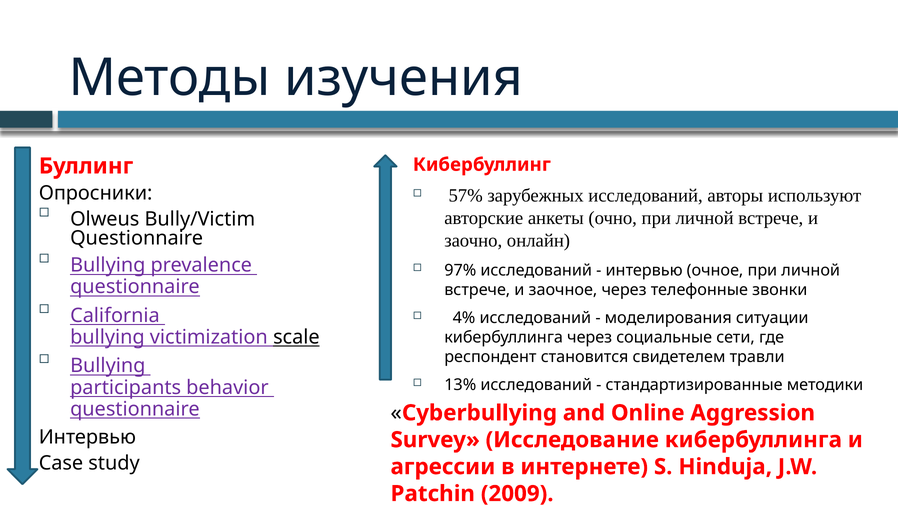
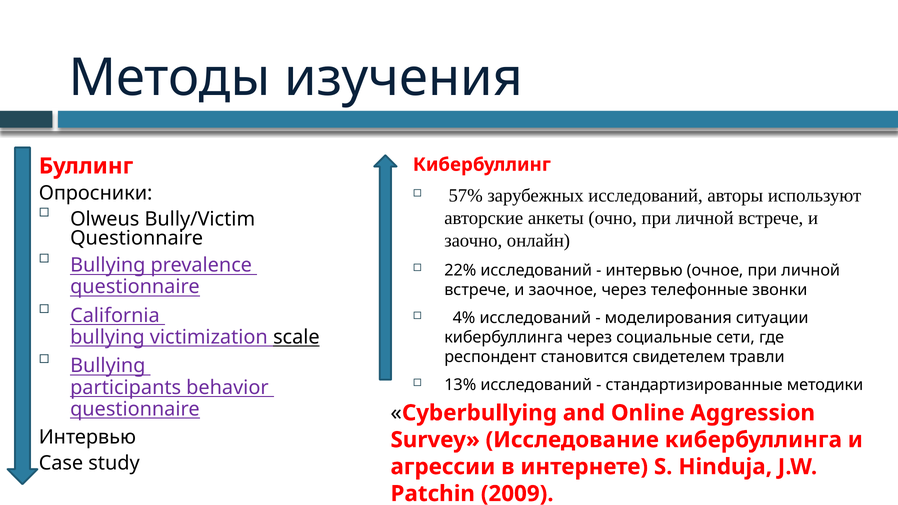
97%: 97% -> 22%
